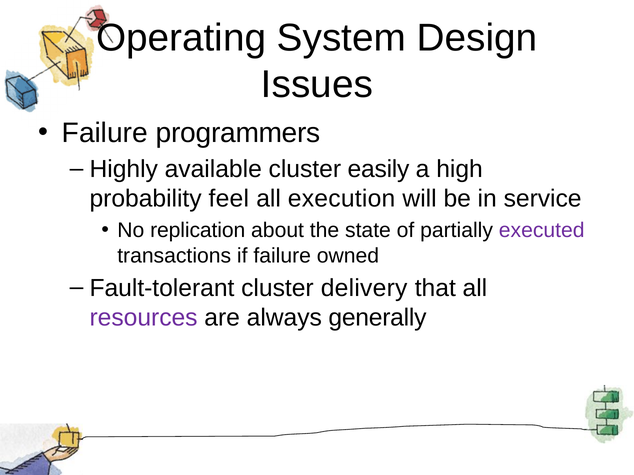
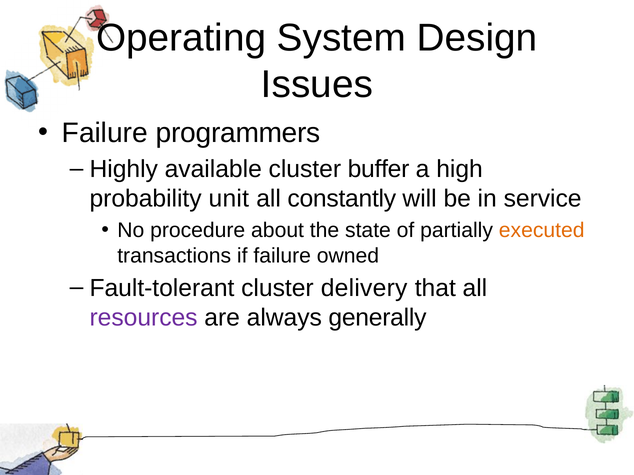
easily: easily -> buffer
feel: feel -> unit
execution: execution -> constantly
replication: replication -> procedure
executed colour: purple -> orange
